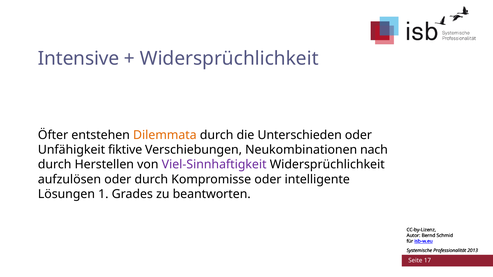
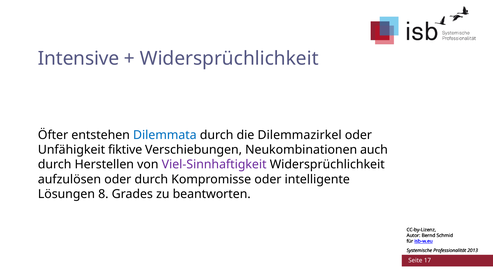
Dilemmata colour: orange -> blue
Unterschieden: Unterschieden -> Dilemmazirkel
nach: nach -> auch
1: 1 -> 8
